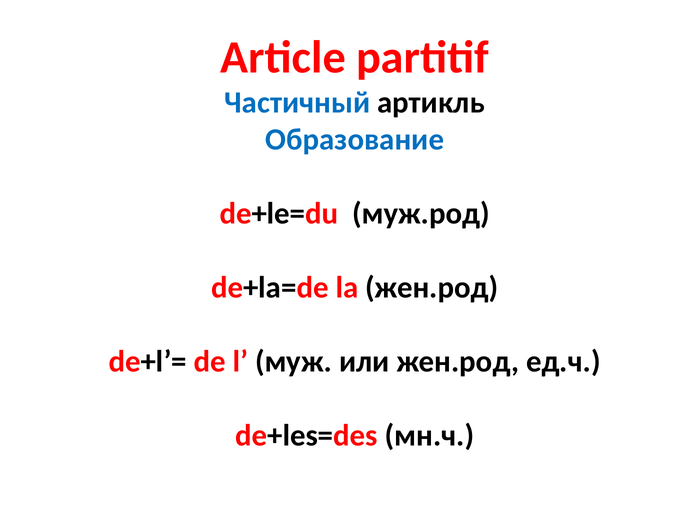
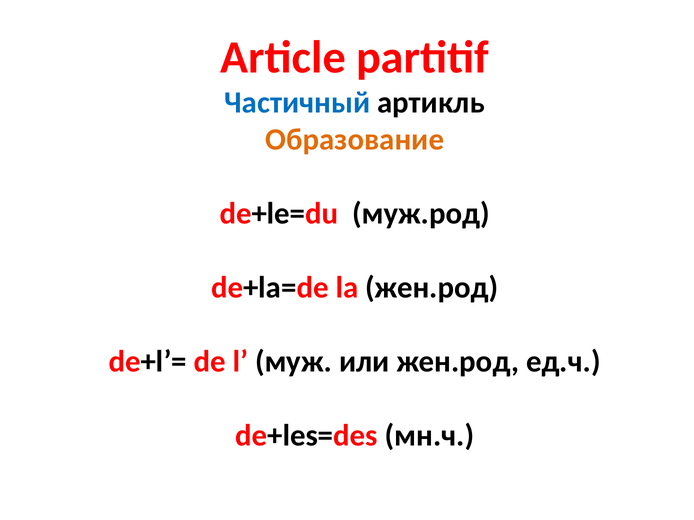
Образование colour: blue -> orange
